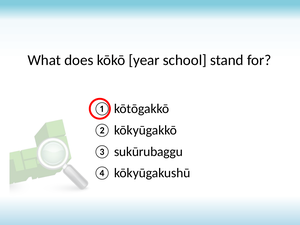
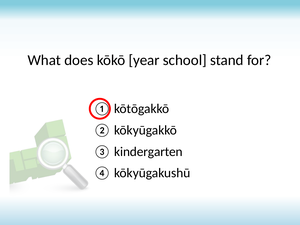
sukūrubaggu: sukūrubaggu -> kindergarten
